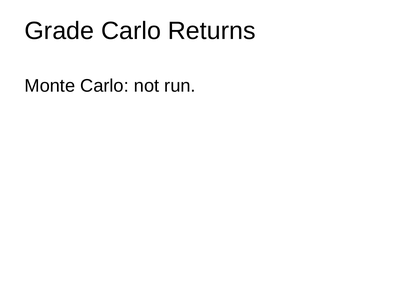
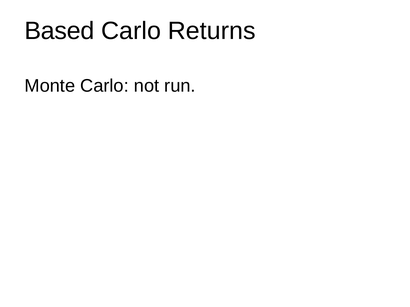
Grade: Grade -> Based
